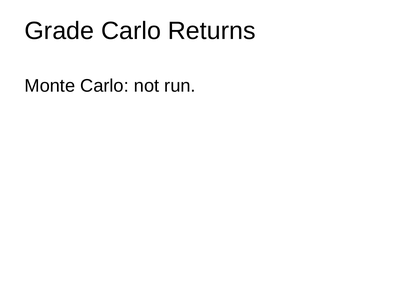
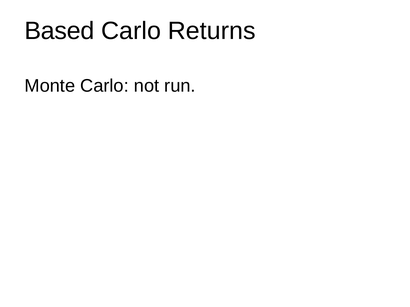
Grade: Grade -> Based
